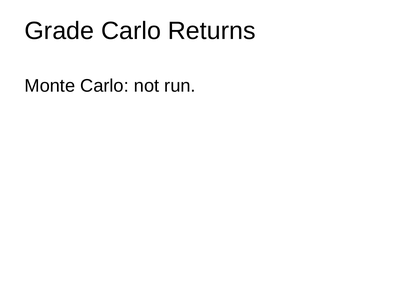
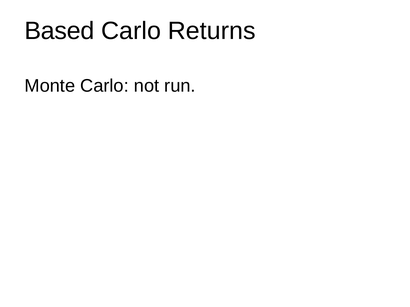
Grade: Grade -> Based
